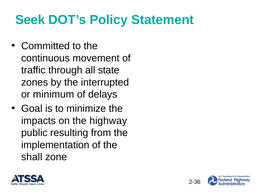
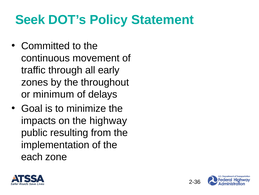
state: state -> early
interrupted: interrupted -> throughout
shall: shall -> each
